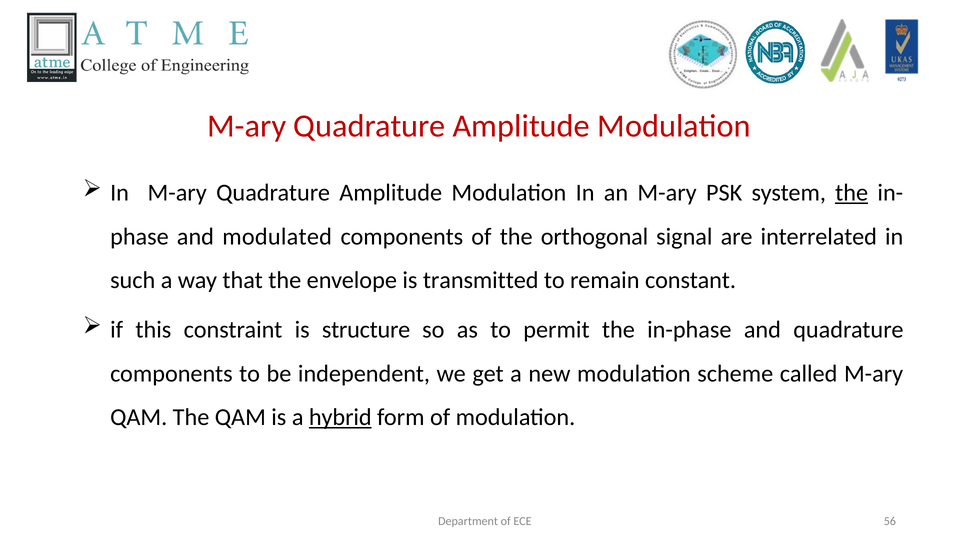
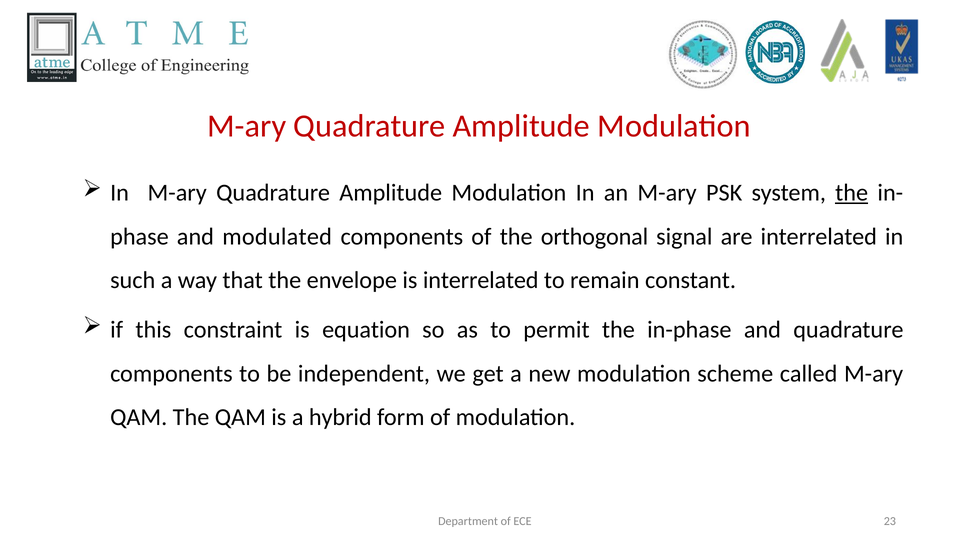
is transmitted: transmitted -> interrelated
structure: structure -> equation
hybrid underline: present -> none
56: 56 -> 23
